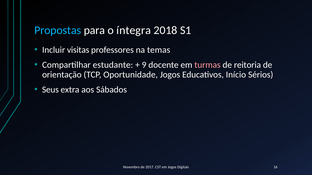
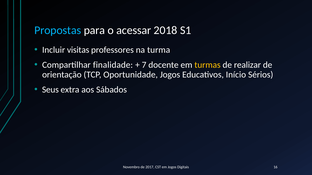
íntegra: íntegra -> acessar
temas: temas -> turma
estudante: estudante -> finalidade
9: 9 -> 7
turmas colour: pink -> yellow
reitoria: reitoria -> realizar
